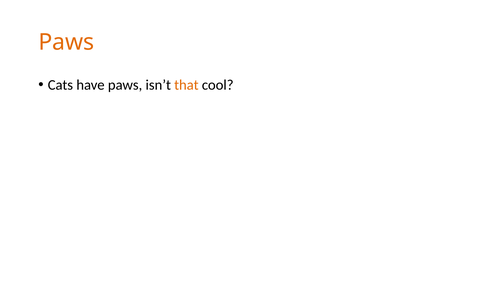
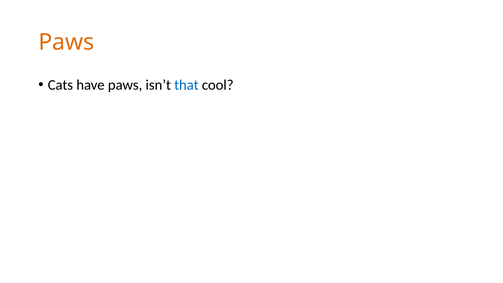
that colour: orange -> blue
